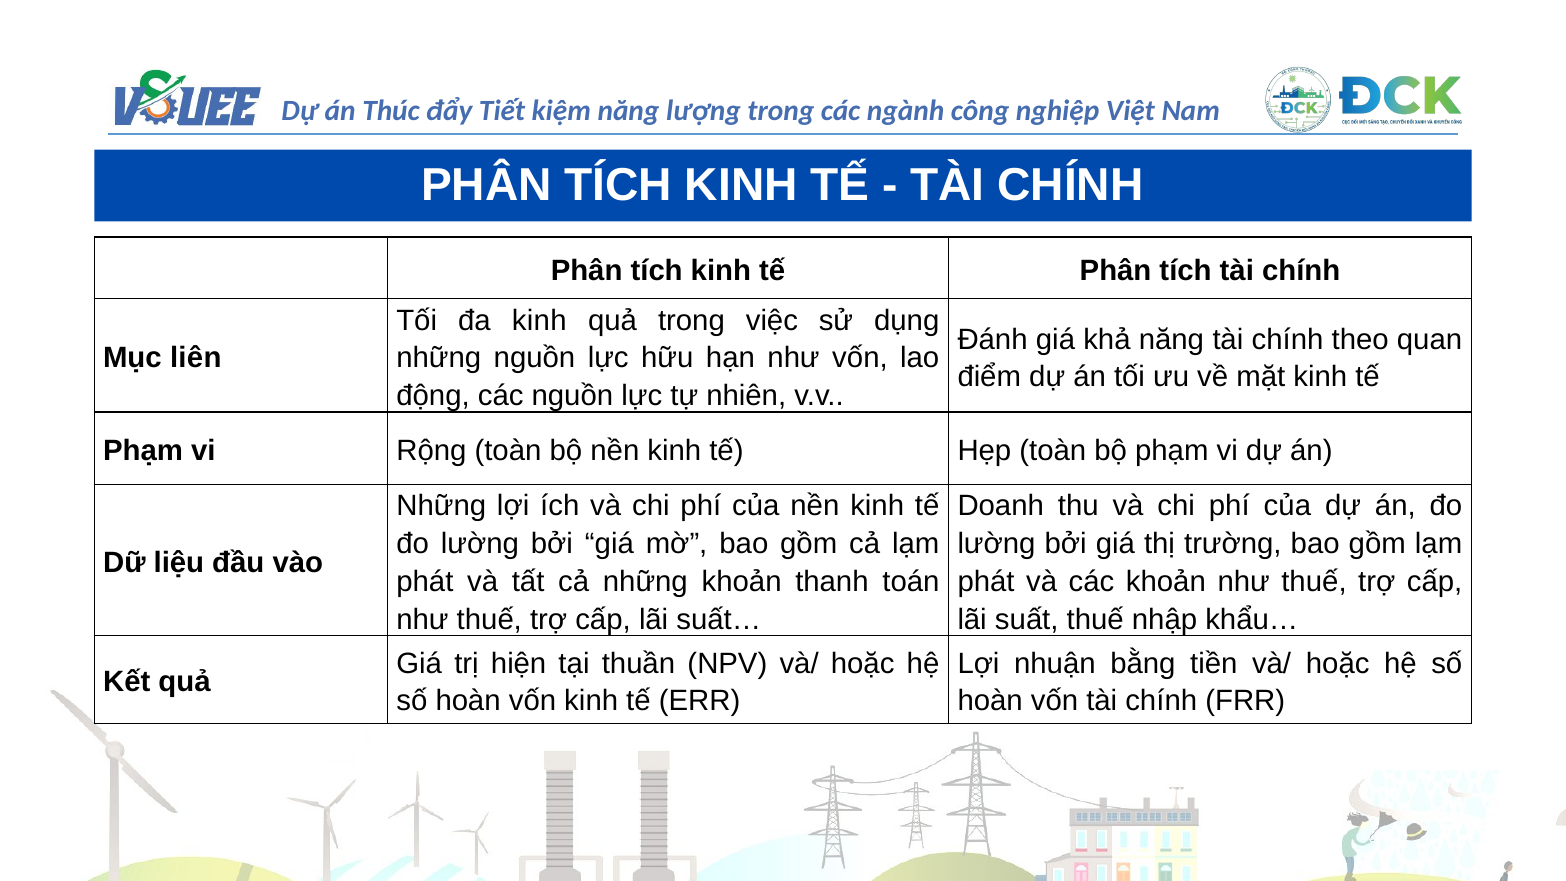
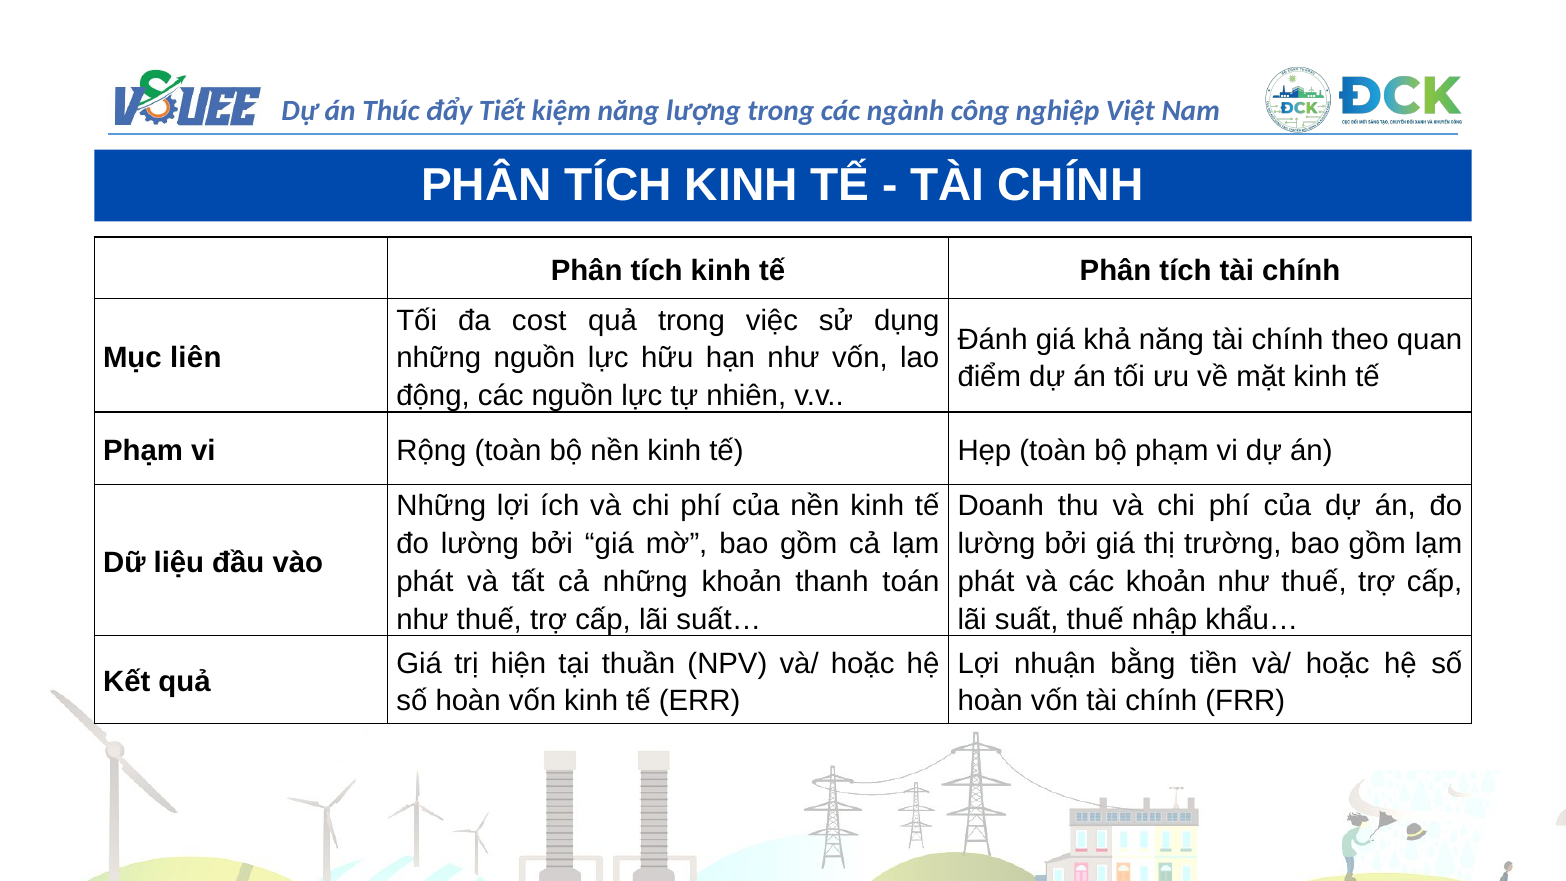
đa kinh: kinh -> cost
